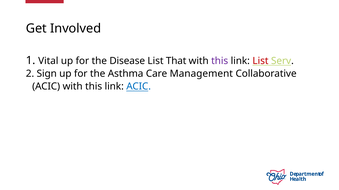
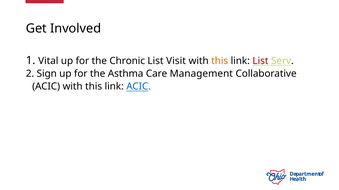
Disease: Disease -> Chronic
That: That -> Visit
this at (220, 61) colour: purple -> orange
